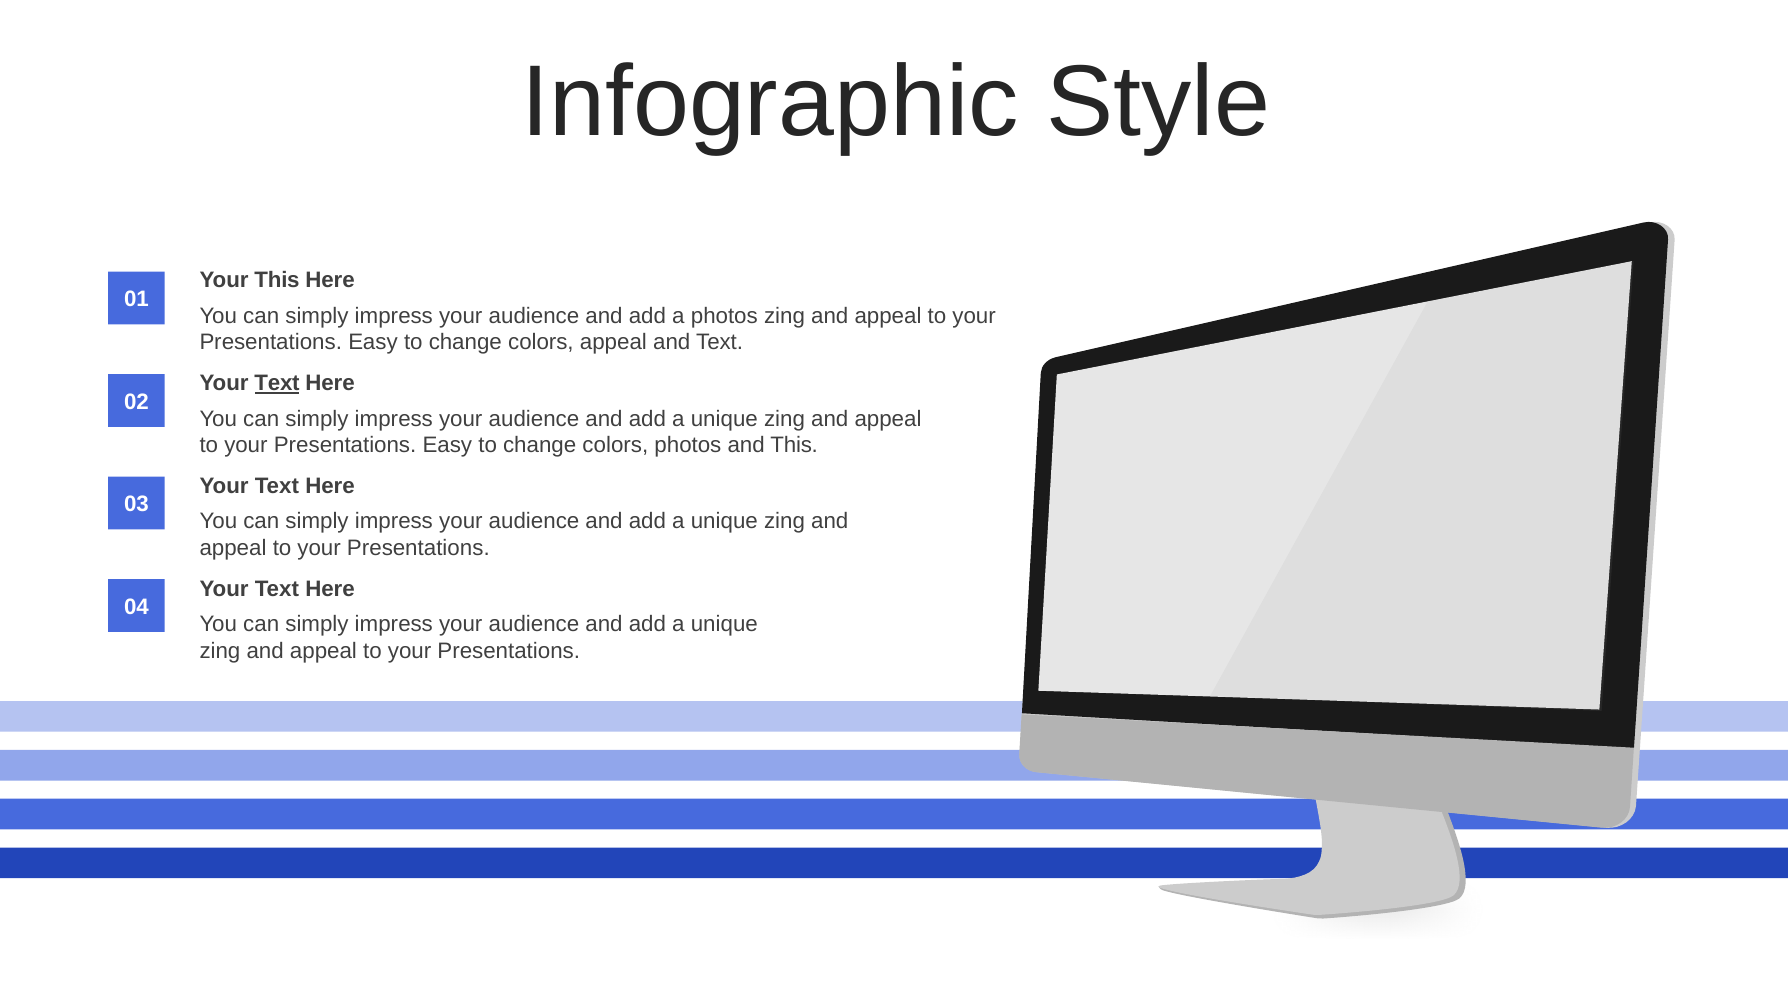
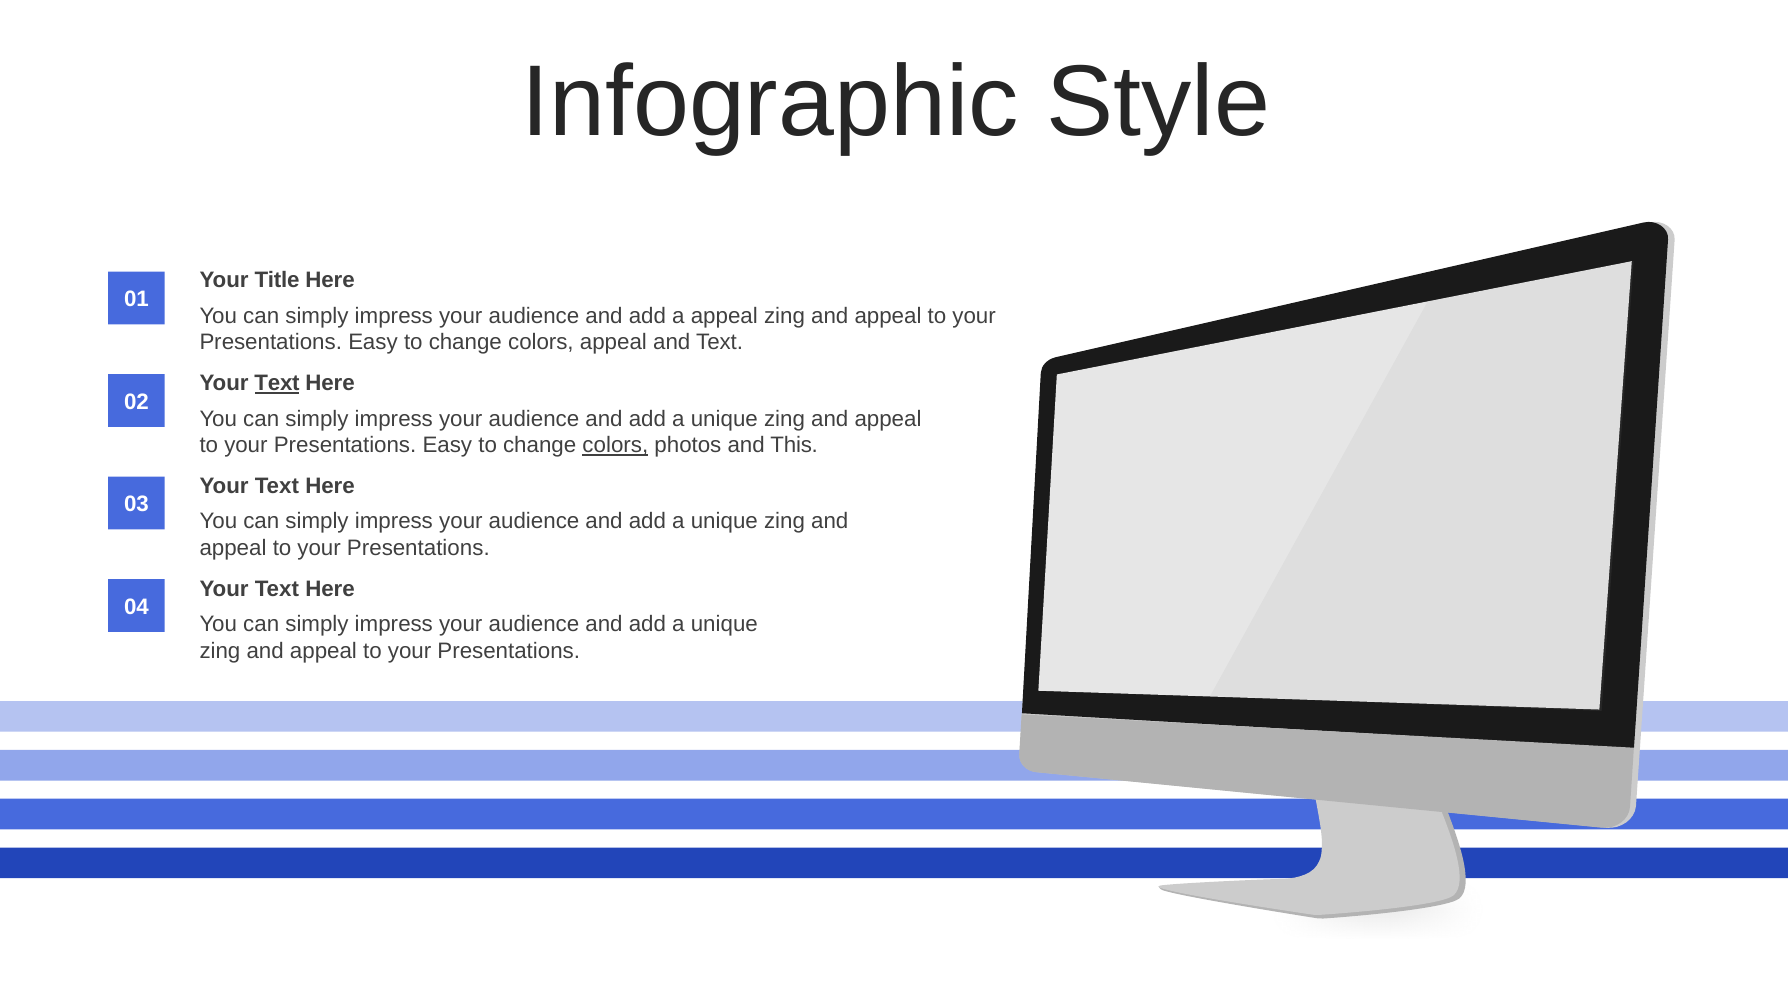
Your This: This -> Title
a photos: photos -> appeal
colors at (615, 445) underline: none -> present
